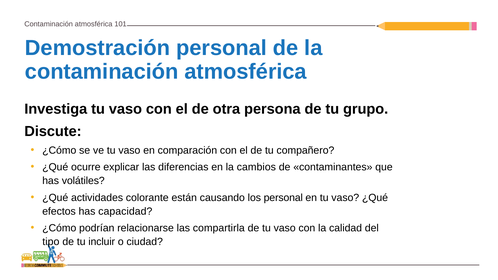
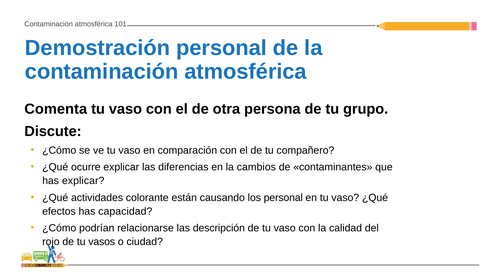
Investiga: Investiga -> Comenta
has volátiles: volátiles -> explicar
compartirla: compartirla -> descripción
tipo: tipo -> rojo
incluir: incluir -> vasos
